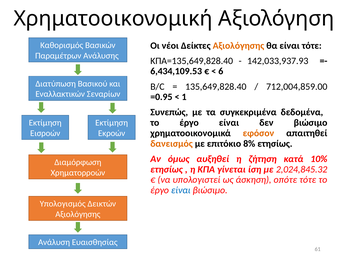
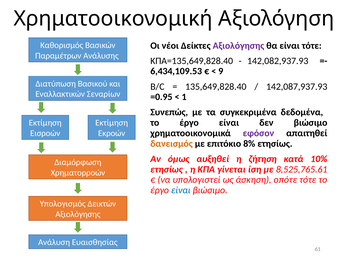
Αξιολόγησης at (238, 46) colour: orange -> purple
142,033,937.93: 142,033,937.93 -> 142,082,937.93
6: 6 -> 9
712,004,859.00: 712,004,859.00 -> 142,087,937.93
εφόσον colour: orange -> purple
2,024,845.32: 2,024,845.32 -> 8,525,765.61
